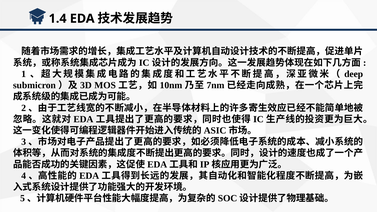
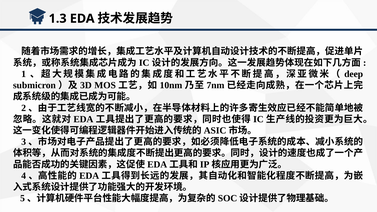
1.4: 1.4 -> 1.3
